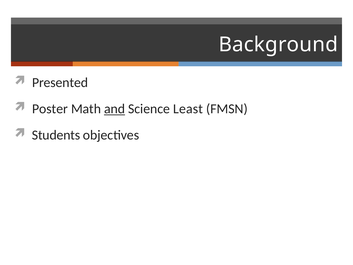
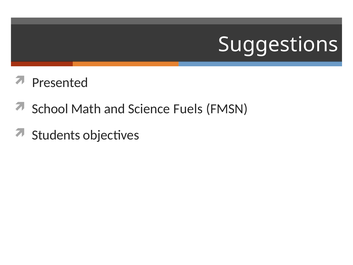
Background: Background -> Suggestions
Poster: Poster -> School
and underline: present -> none
Least: Least -> Fuels
